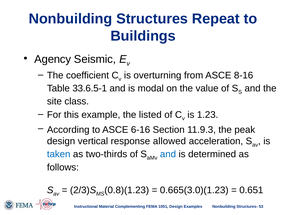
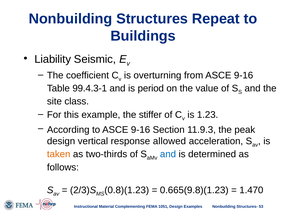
Agency: Agency -> Liability
from ASCE 8-16: 8-16 -> 9-16
33.6.5-1: 33.6.5-1 -> 99.4.3-1
modal: modal -> period
listed: listed -> stiffer
to ASCE 6-16: 6-16 -> 9-16
taken colour: blue -> orange
0.665(3.0)(1.23: 0.665(3.0)(1.23 -> 0.665(9.8)(1.23
0.651: 0.651 -> 1.470
